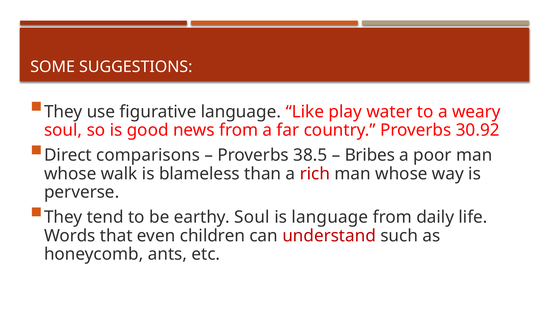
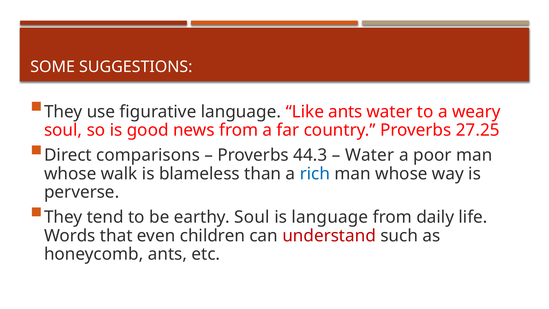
Like play: play -> ants
30.92: 30.92 -> 27.25
38.5: 38.5 -> 44.3
Bribes at (370, 155): Bribes -> Water
rich colour: red -> blue
